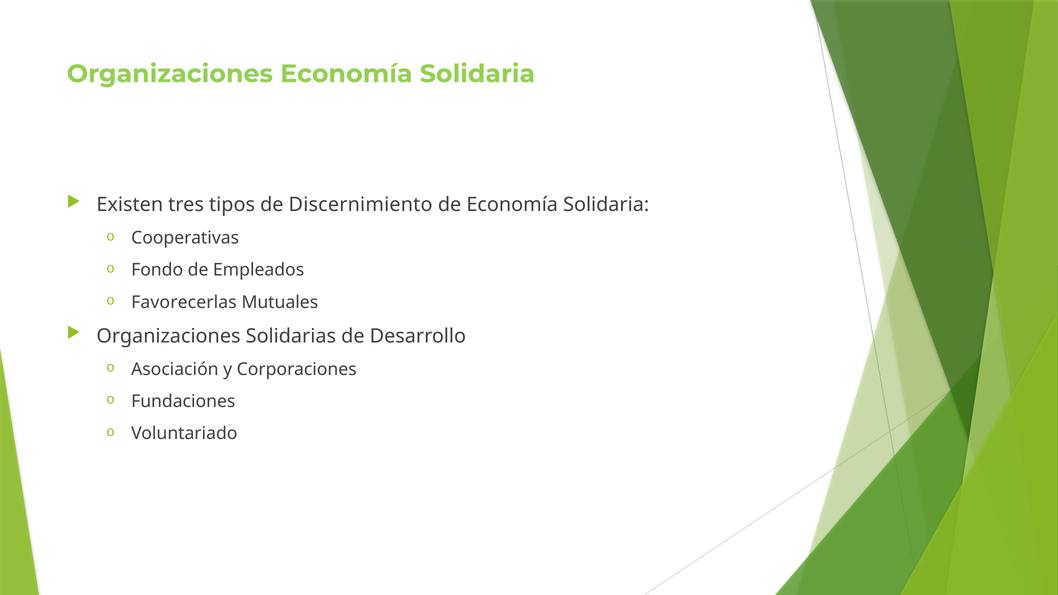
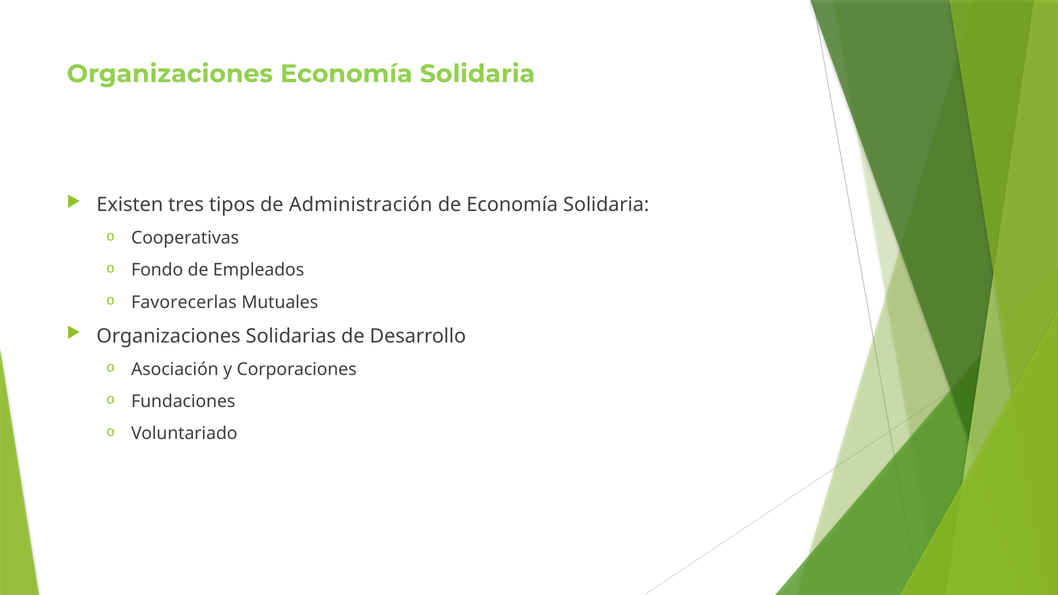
Discernimiento: Discernimiento -> Administración
